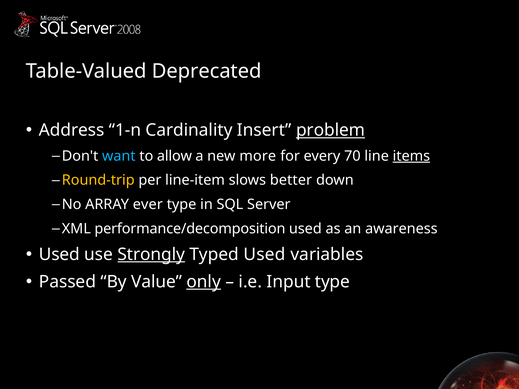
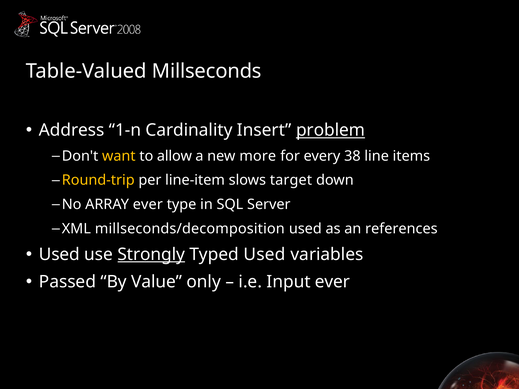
Deprecated: Deprecated -> Millseconds
want colour: light blue -> yellow
70: 70 -> 38
items underline: present -> none
better: better -> target
performance/decomposition: performance/decomposition -> millseconds/decomposition
awareness: awareness -> references
only underline: present -> none
Input type: type -> ever
